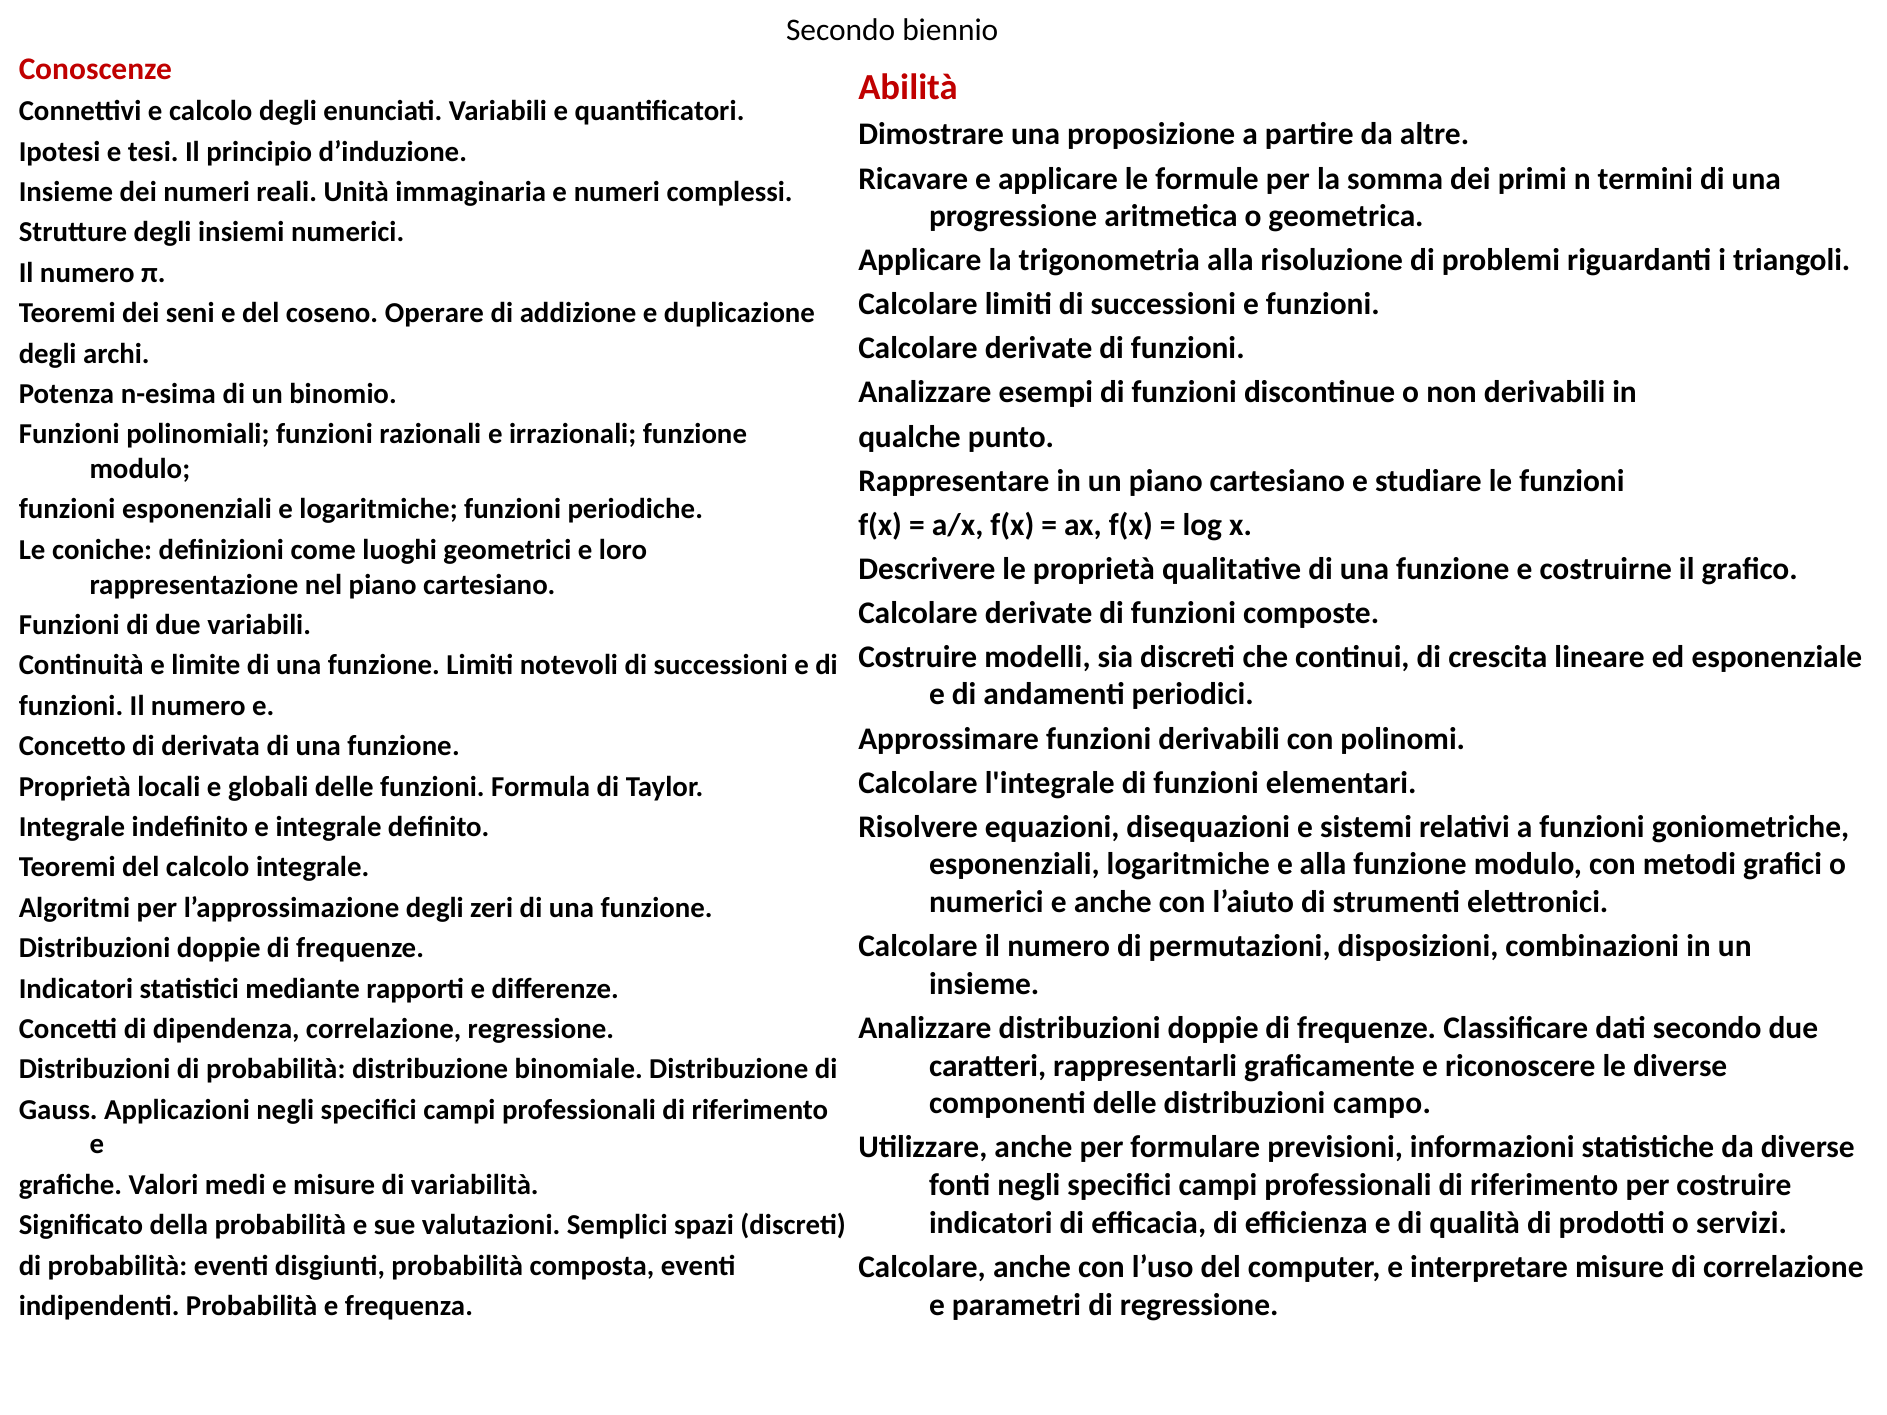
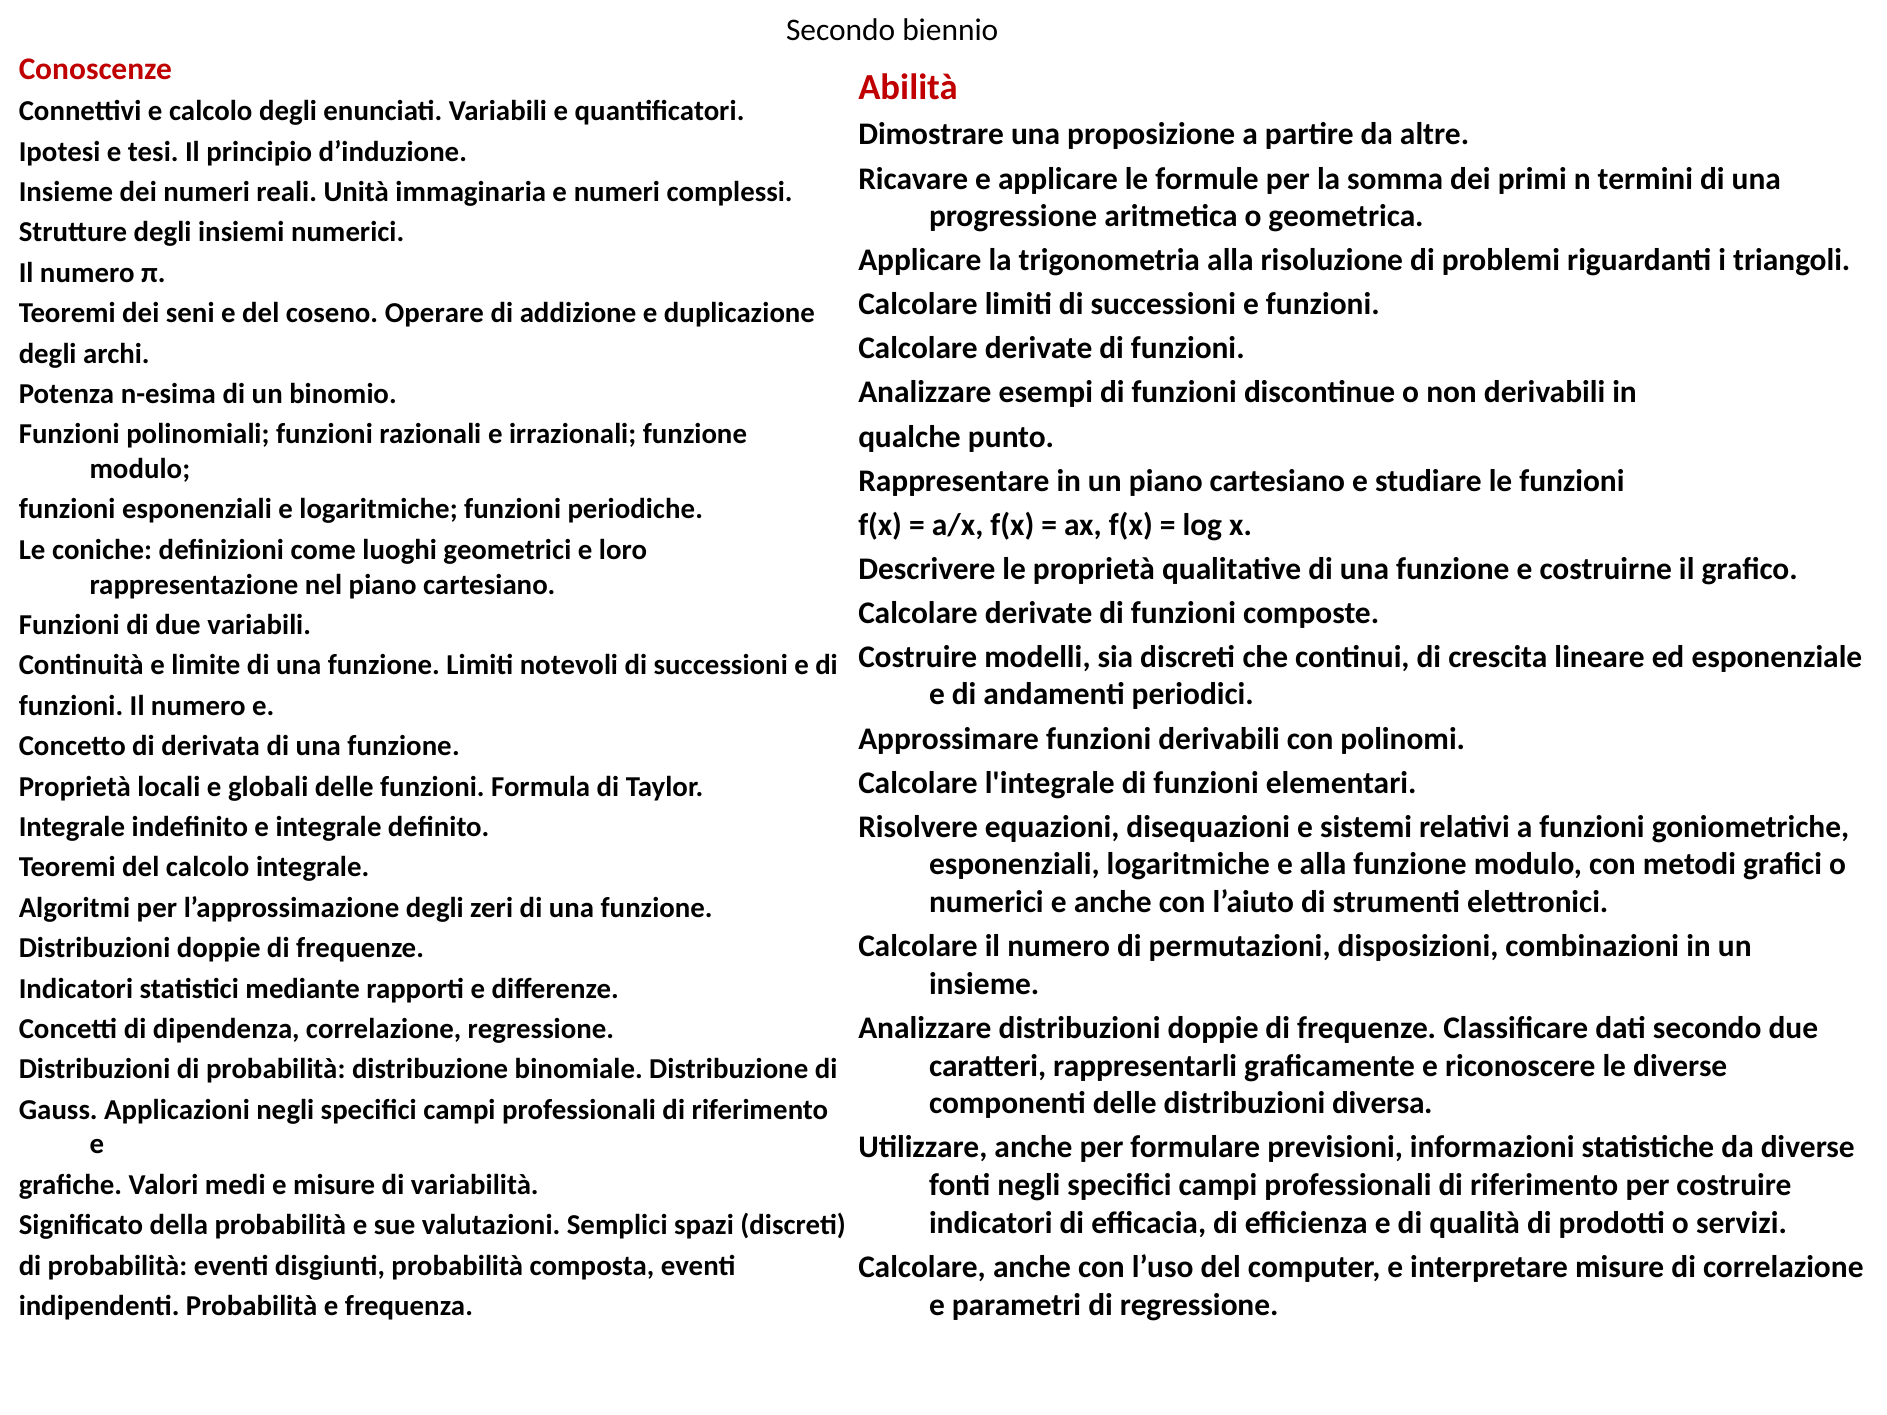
campo: campo -> diversa
